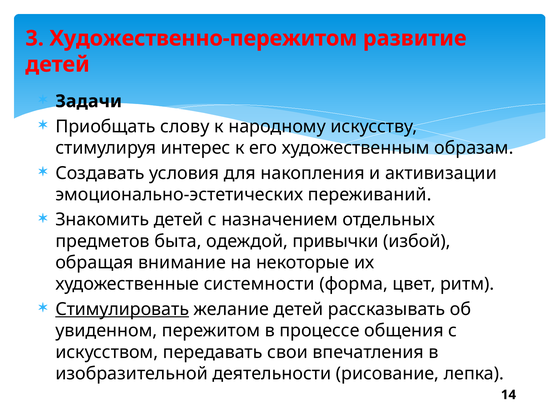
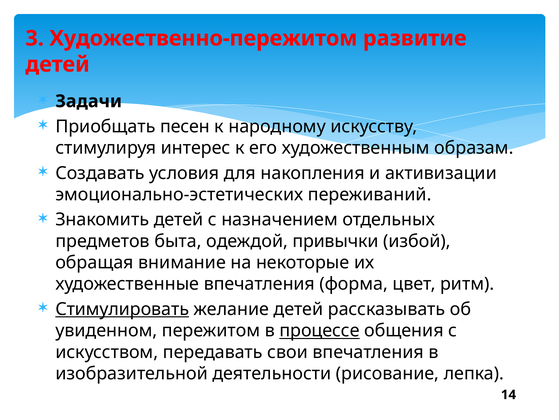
слову: слову -> песен
художественные системности: системности -> впечатления
процессе underline: none -> present
